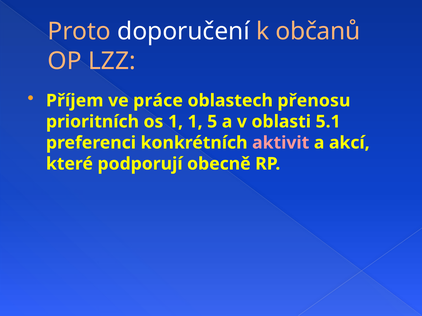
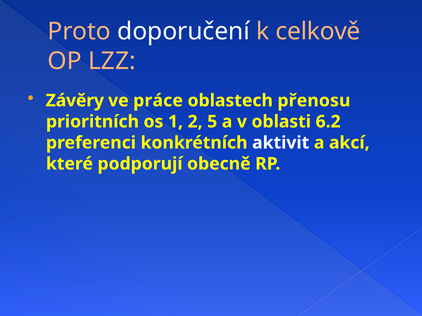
občanů: občanů -> celkově
Příjem: Příjem -> Závěry
1 1: 1 -> 2
5.1: 5.1 -> 6.2
aktivit colour: pink -> white
